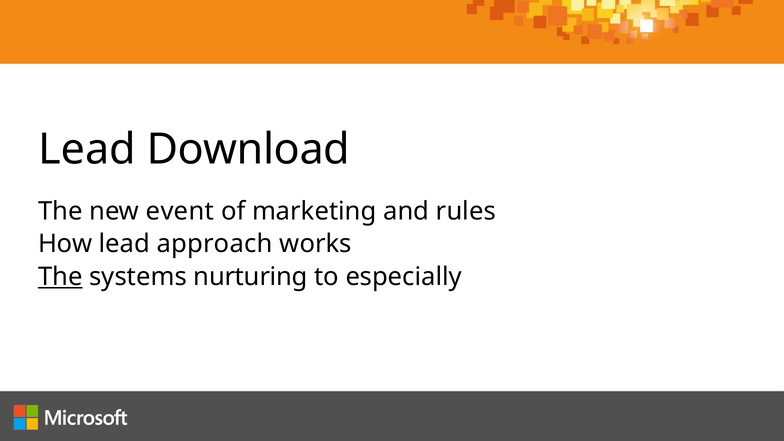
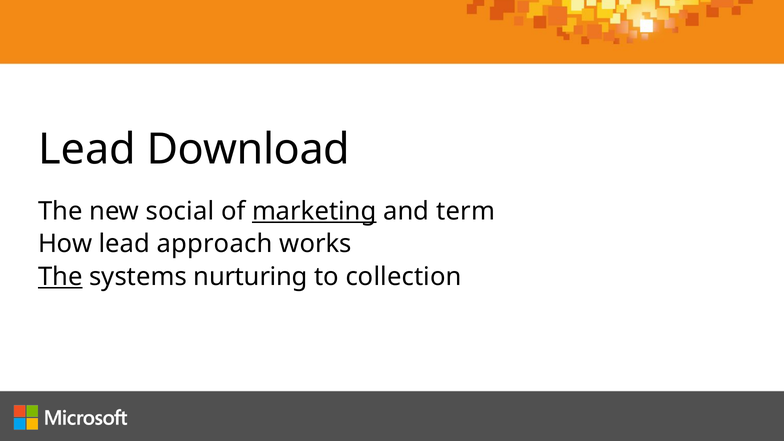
event: event -> social
marketing underline: none -> present
rules: rules -> term
especially: especially -> collection
